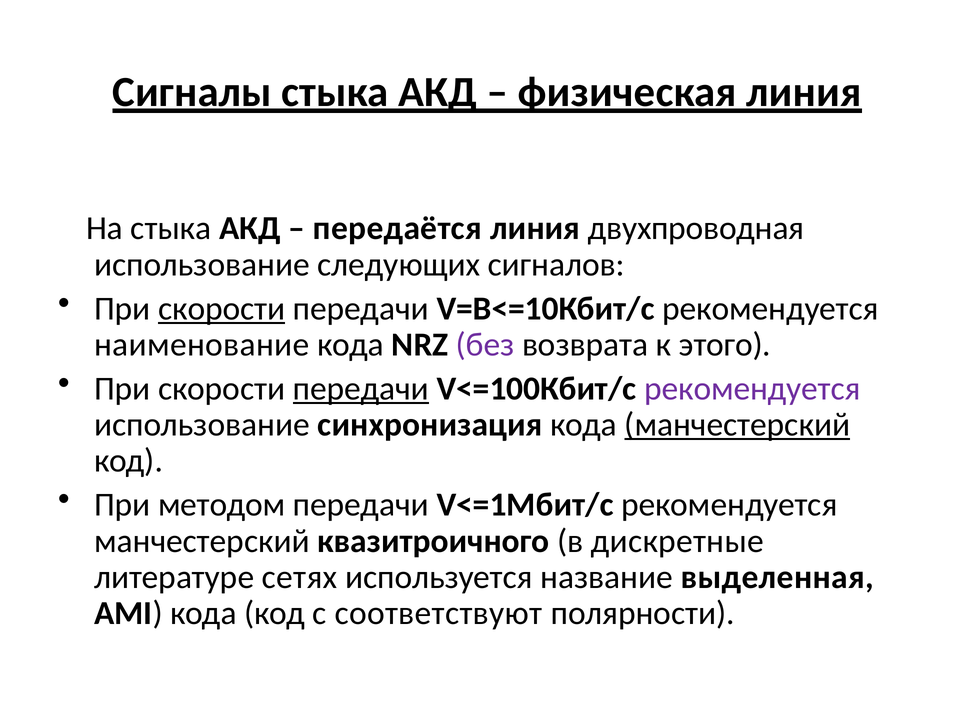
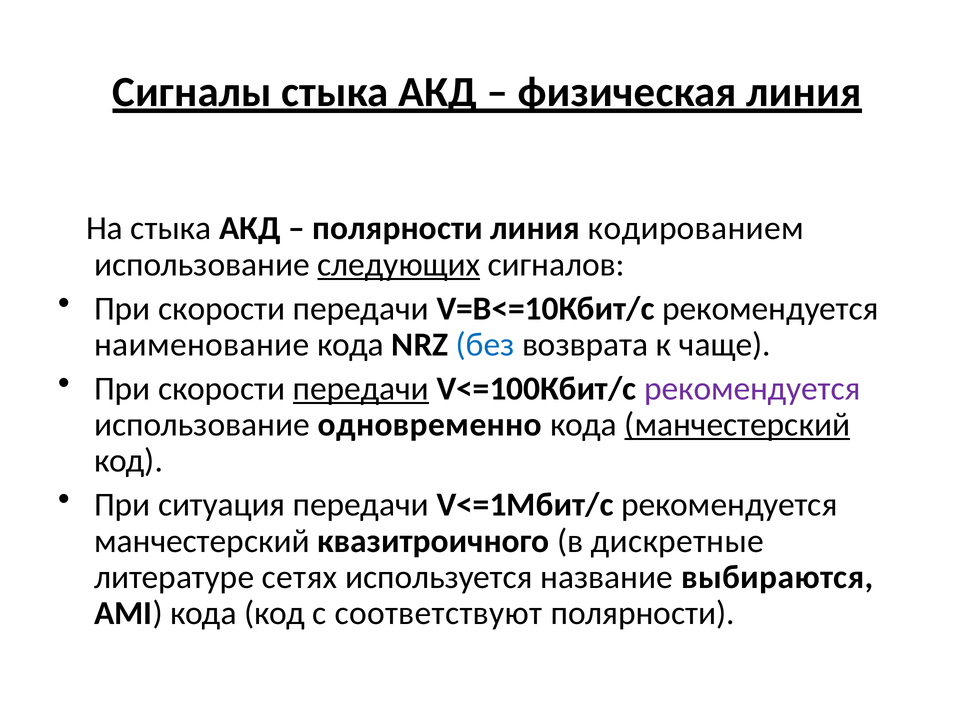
передаётся at (397, 228): передаётся -> полярности
двухпроводная: двухпроводная -> кодированием
следующих underline: none -> present
скорости at (222, 308) underline: present -> none
без colour: purple -> blue
этого: этого -> чаще
синхронизация: синхронизация -> одновременно
методом: методом -> ситуация
выделенная: выделенная -> выбираются
